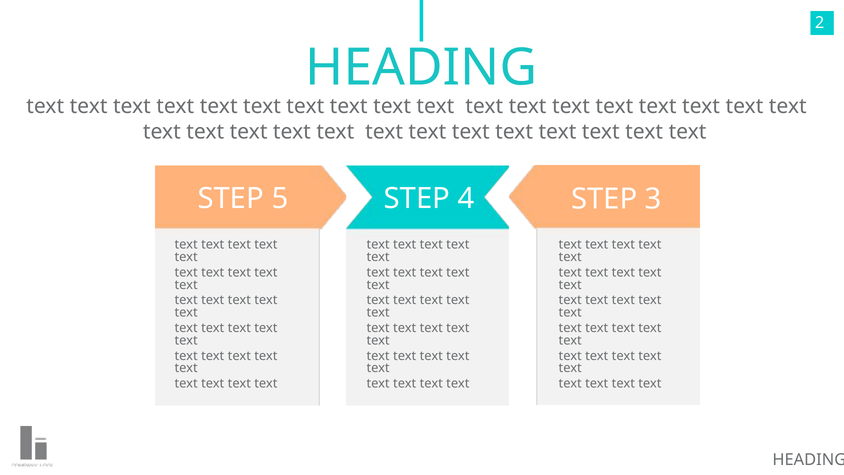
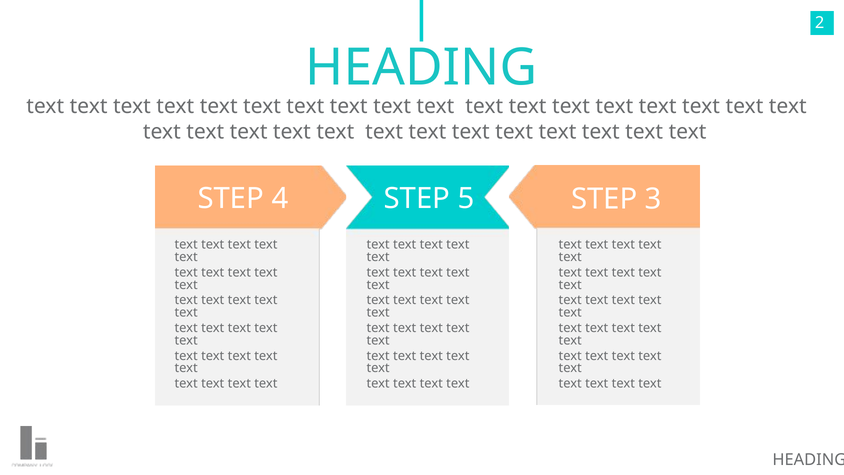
5: 5 -> 4
4: 4 -> 5
